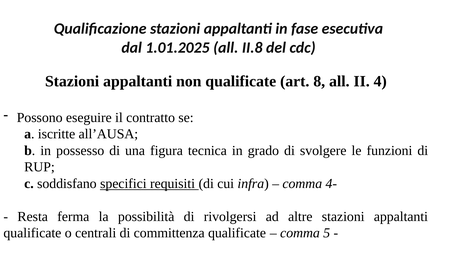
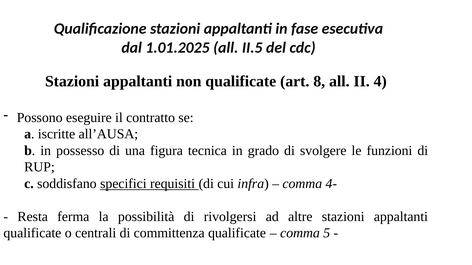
II.8: II.8 -> II.5
